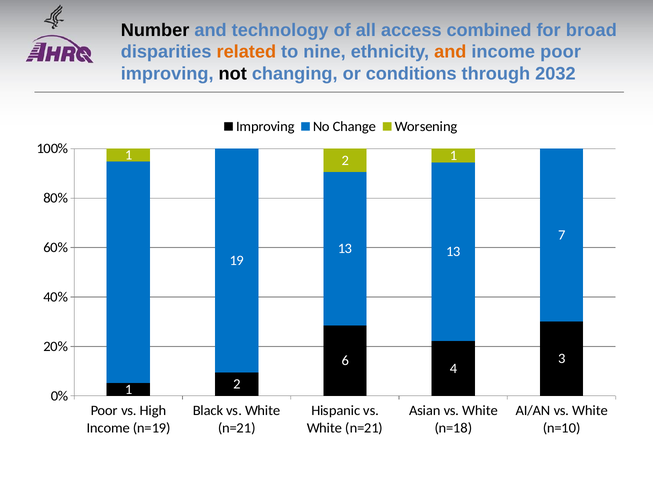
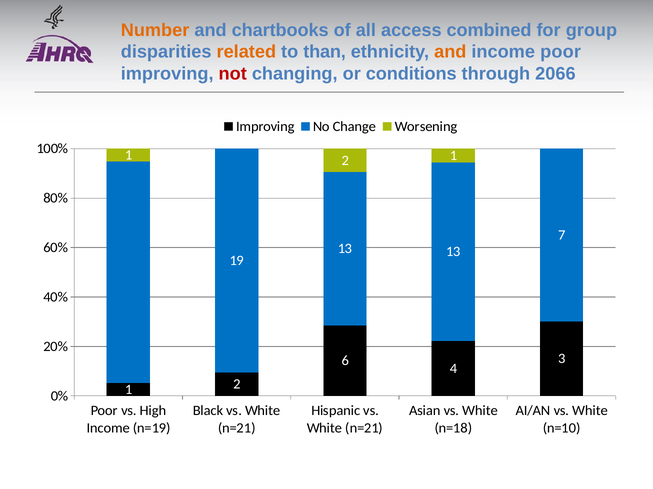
Number colour: black -> orange
technology: technology -> chartbooks
broad: broad -> group
nine: nine -> than
not colour: black -> red
2032: 2032 -> 2066
